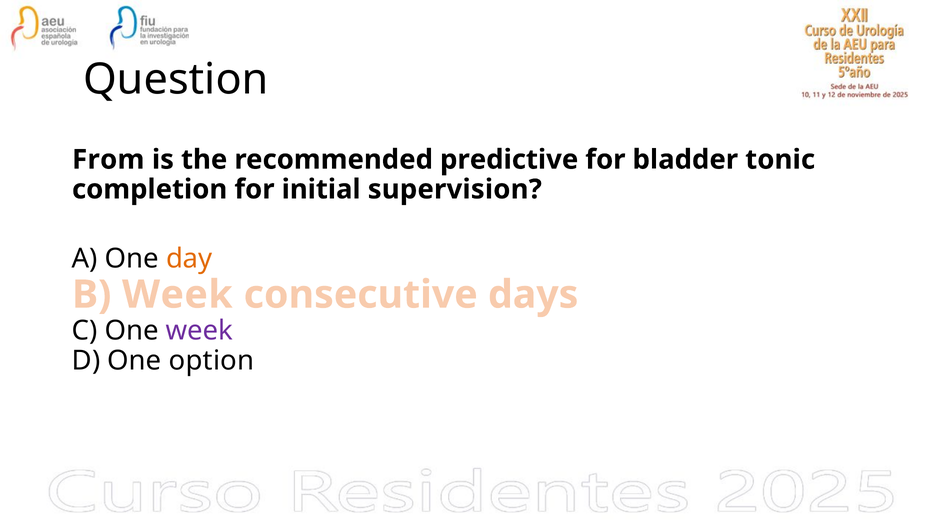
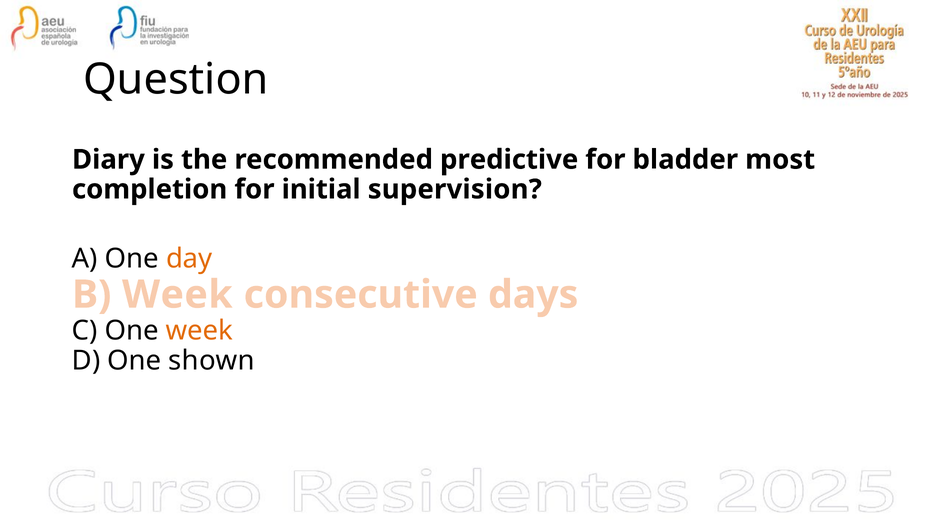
From: From -> Diary
tonic: tonic -> most
week at (199, 331) colour: purple -> orange
option: option -> shown
